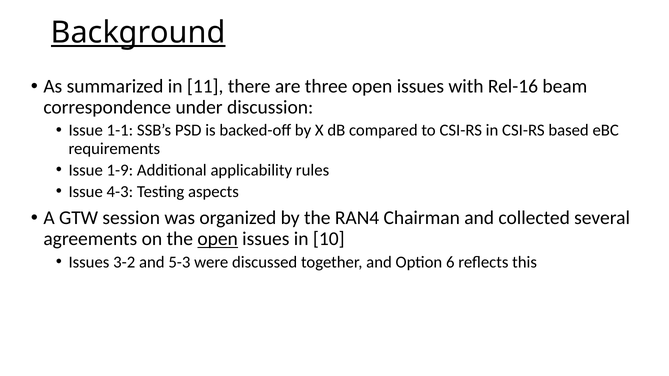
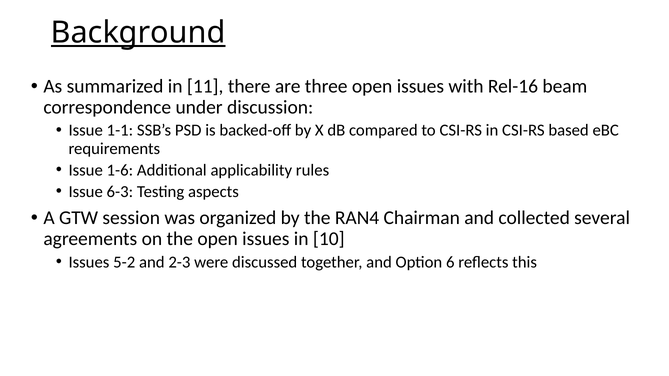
1-9: 1-9 -> 1-6
4-3: 4-3 -> 6-3
open at (218, 239) underline: present -> none
3-2: 3-2 -> 5-2
5-3: 5-3 -> 2-3
